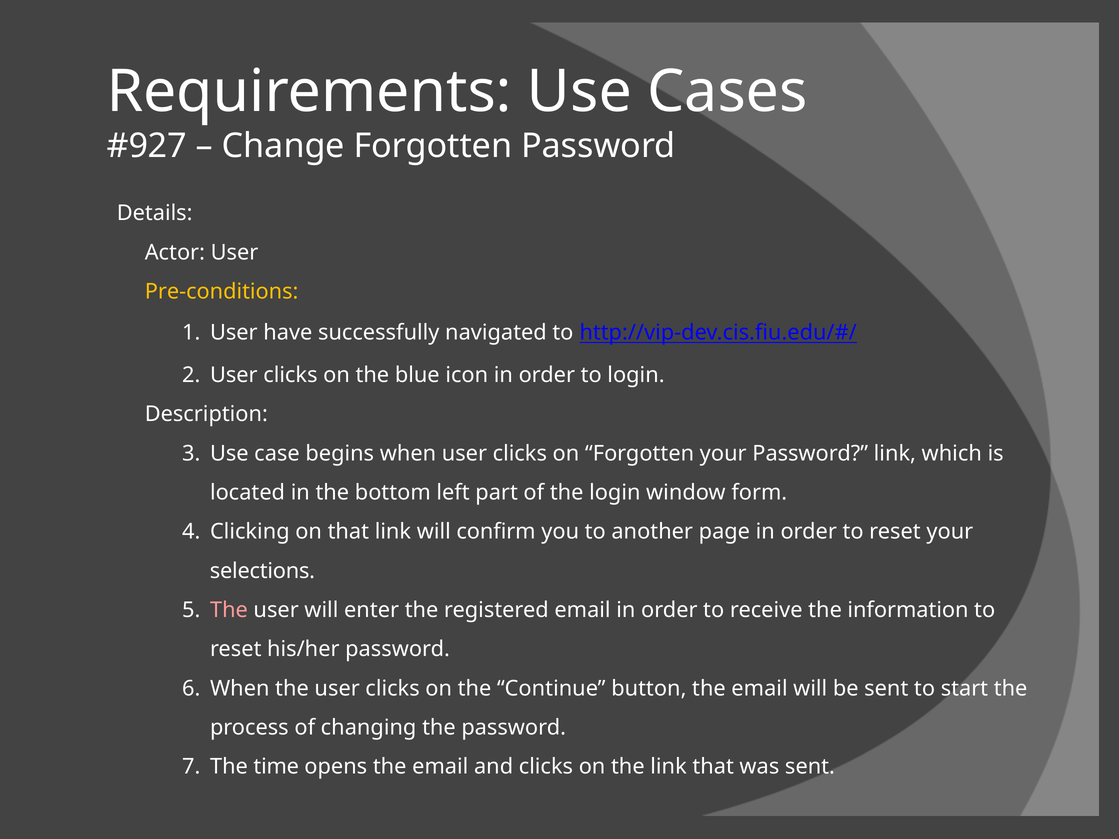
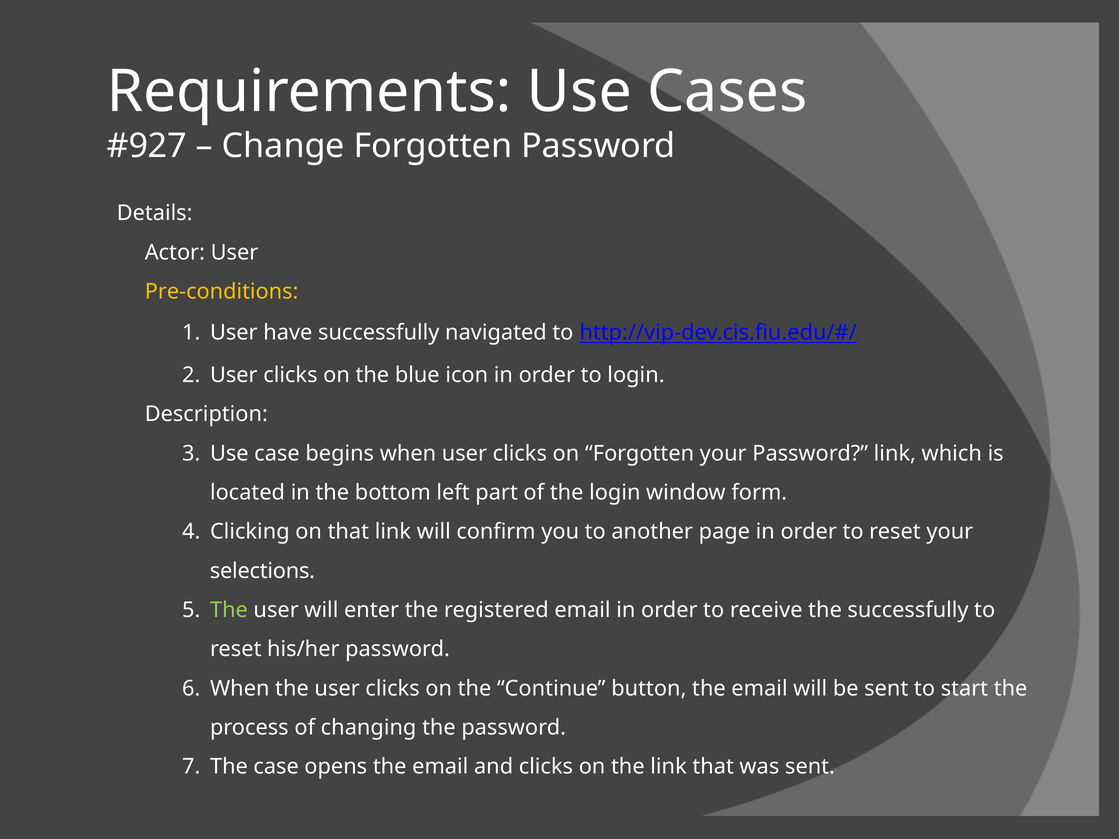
The at (229, 610) colour: pink -> light green
the information: information -> successfully
The time: time -> case
